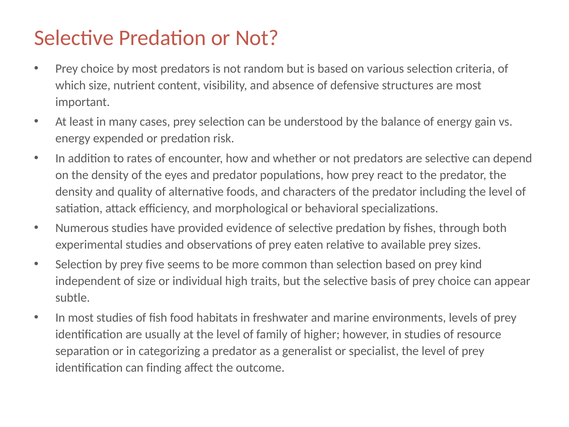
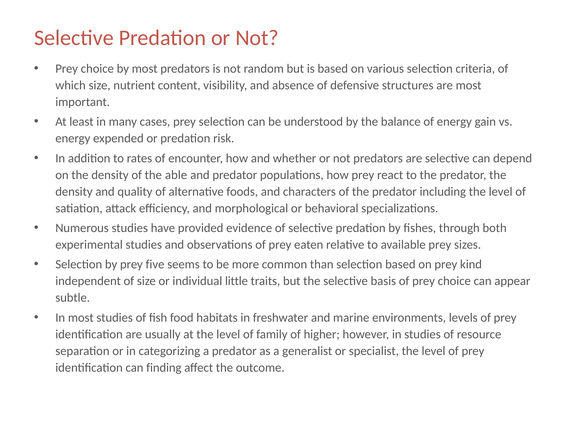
eyes: eyes -> able
high: high -> little
